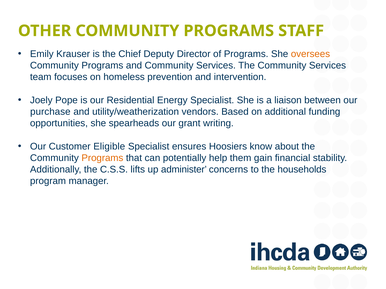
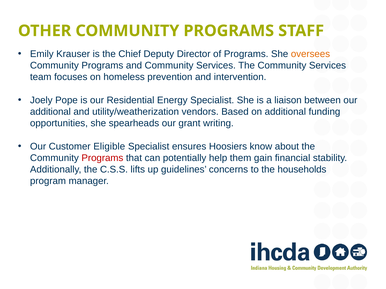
purchase at (50, 112): purchase -> additional
Programs at (102, 158) colour: orange -> red
administer: administer -> guidelines
